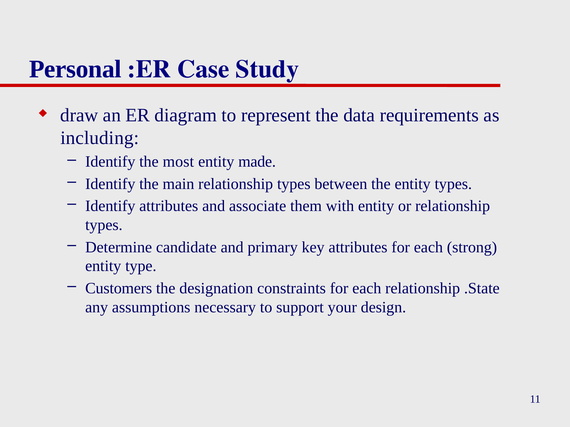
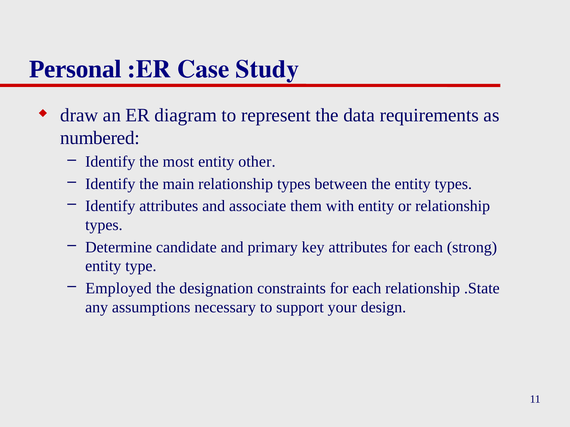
including: including -> numbered
made: made -> other
Customers: Customers -> Employed
